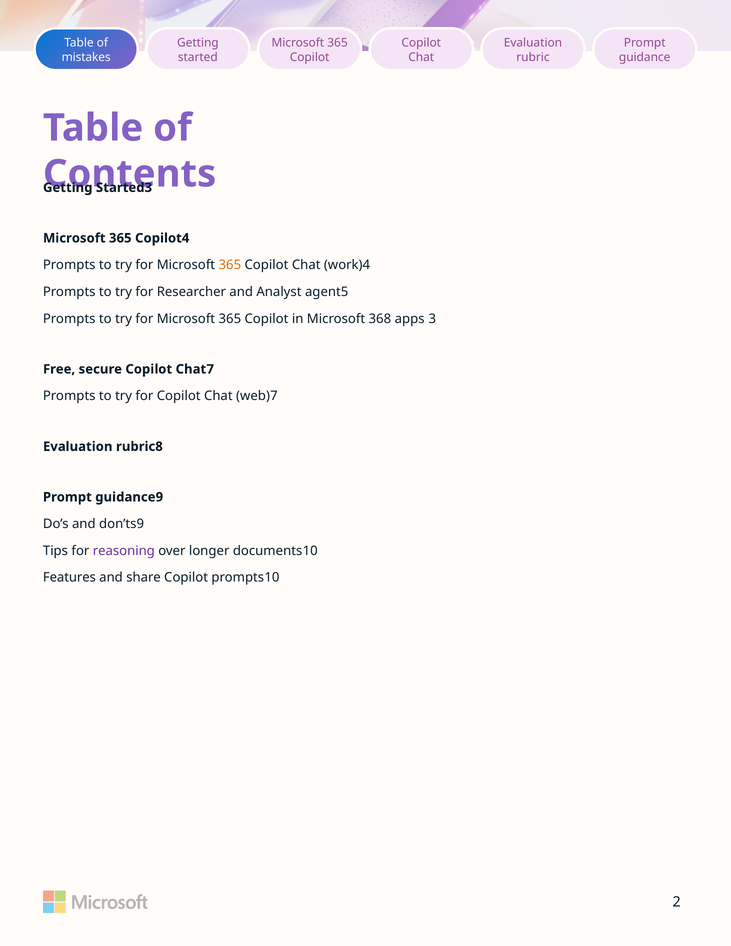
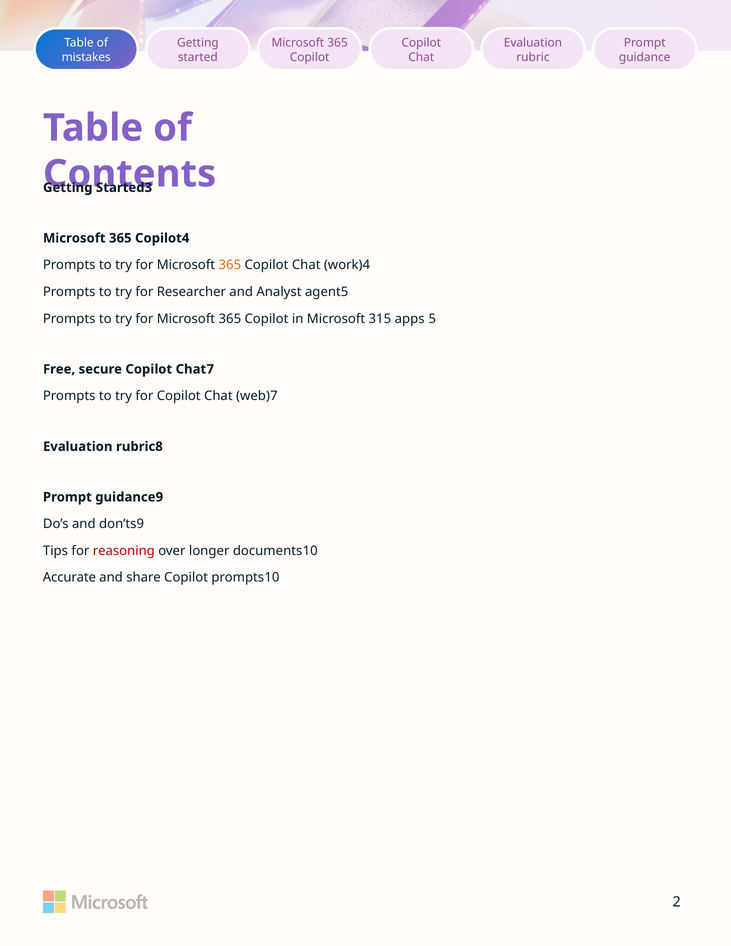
368: 368 -> 315
3: 3 -> 5
reasoning colour: purple -> red
Features: Features -> Accurate
